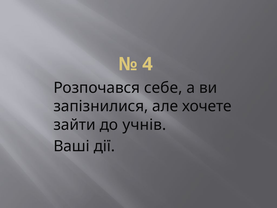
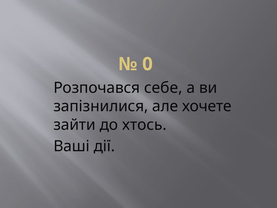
4: 4 -> 0
учнів: учнів -> хтось
